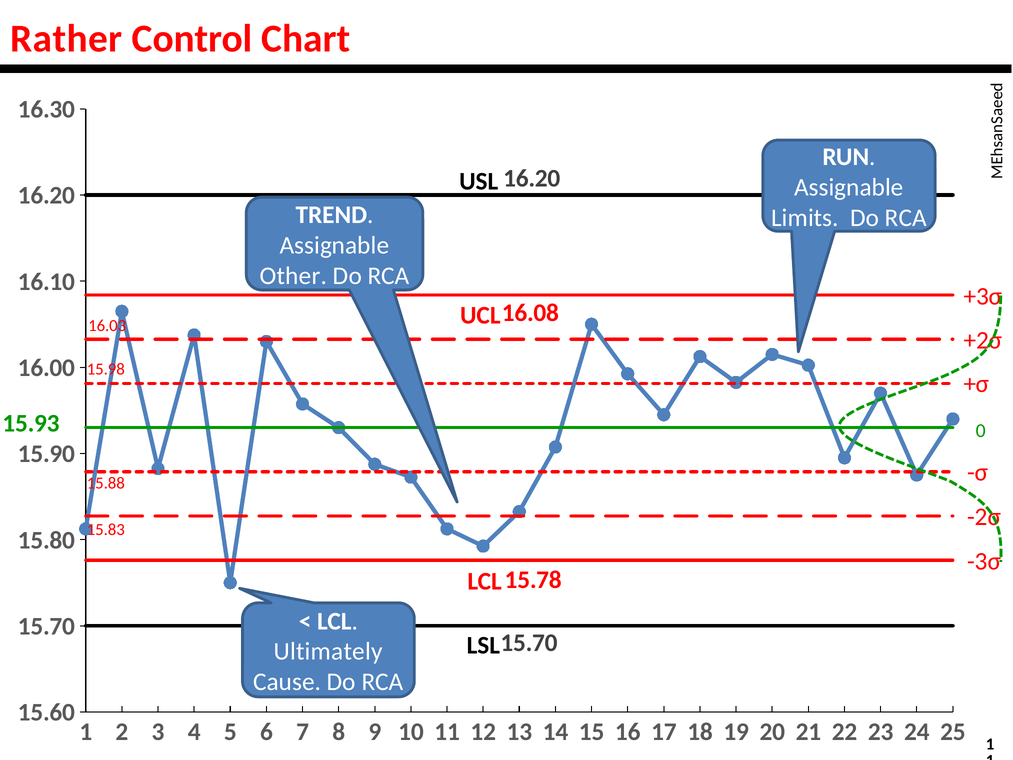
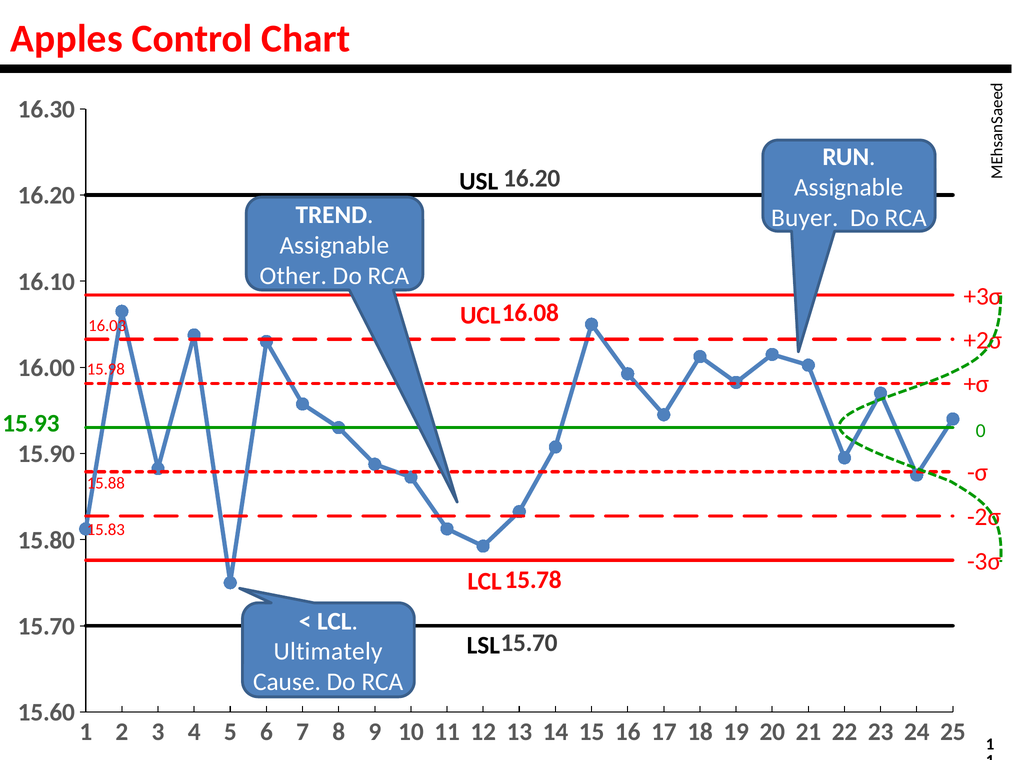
Rather: Rather -> Apples
Limits: Limits -> Buyer
